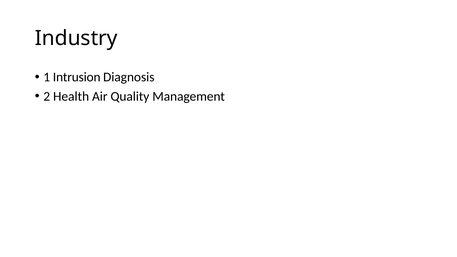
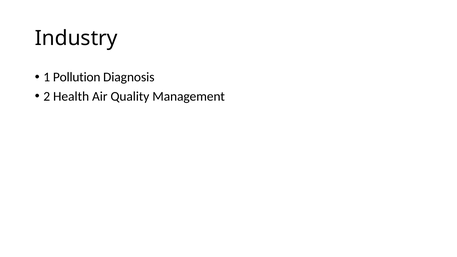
Intrusion: Intrusion -> Pollution
